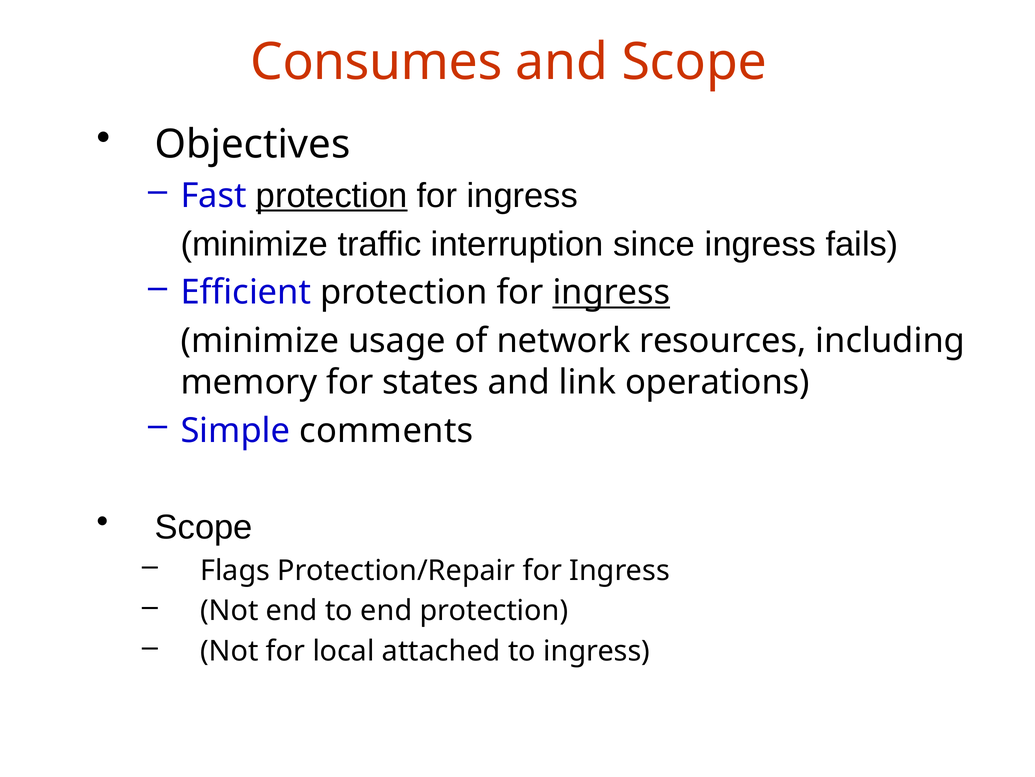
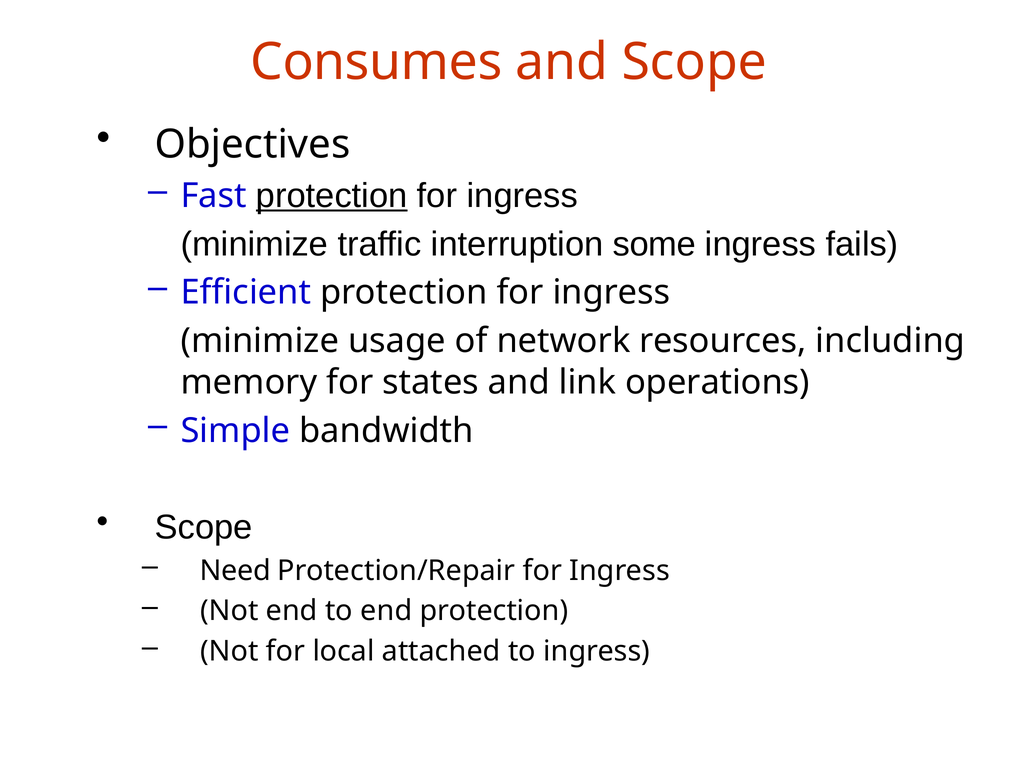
since: since -> some
ingress at (611, 292) underline: present -> none
comments: comments -> bandwidth
Flags: Flags -> Need
